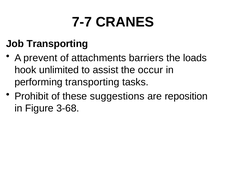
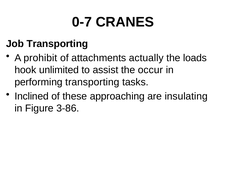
7-7: 7-7 -> 0-7
prevent: prevent -> prohibit
barriers: barriers -> actually
Prohibit: Prohibit -> Inclined
suggestions: suggestions -> approaching
reposition: reposition -> insulating
3-68: 3-68 -> 3-86
